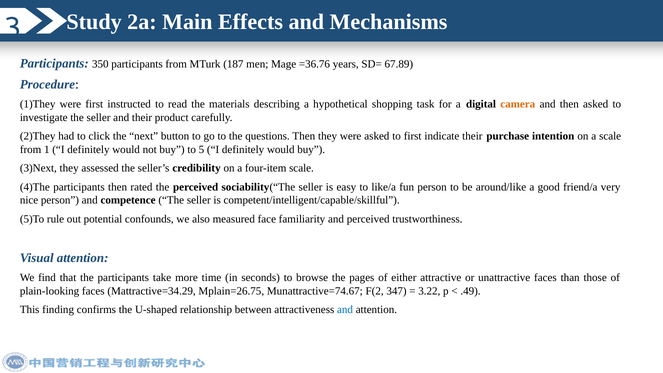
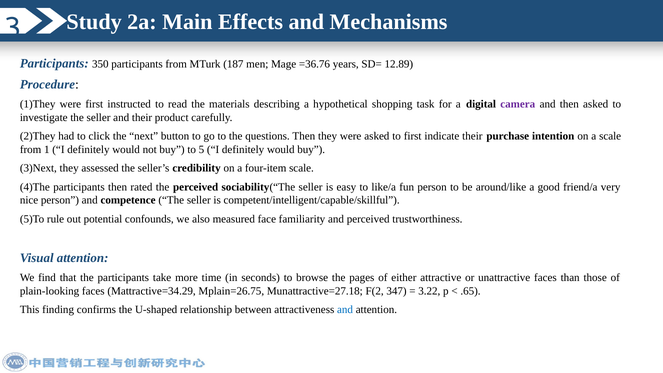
67.89: 67.89 -> 12.89
camera colour: orange -> purple
Munattractive=74.67: Munattractive=74.67 -> Munattractive=27.18
.49: .49 -> .65
